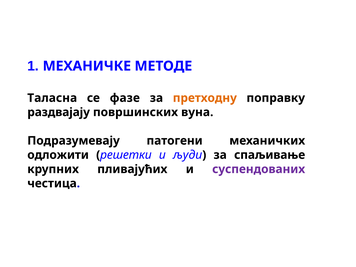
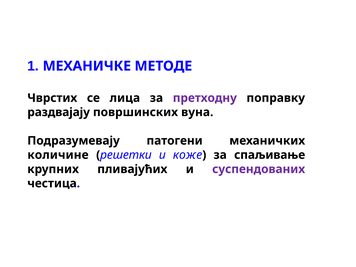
Таласна: Таласна -> Чврстих
фазе: фазе -> лица
претходну colour: orange -> purple
одложити: одложити -> количине
људи: људи -> коже
